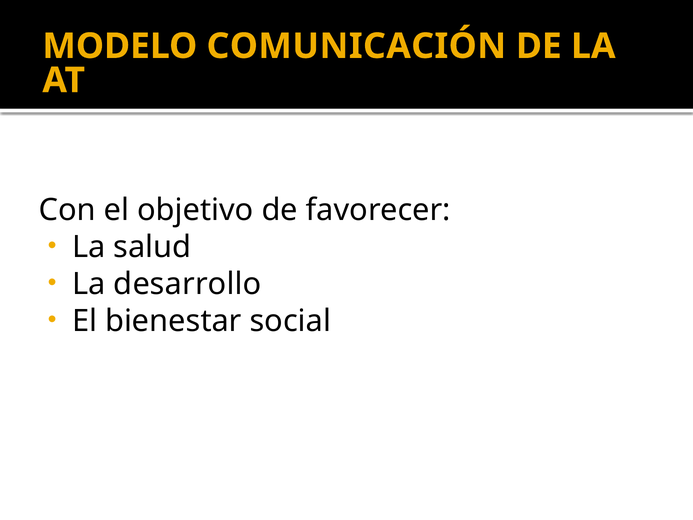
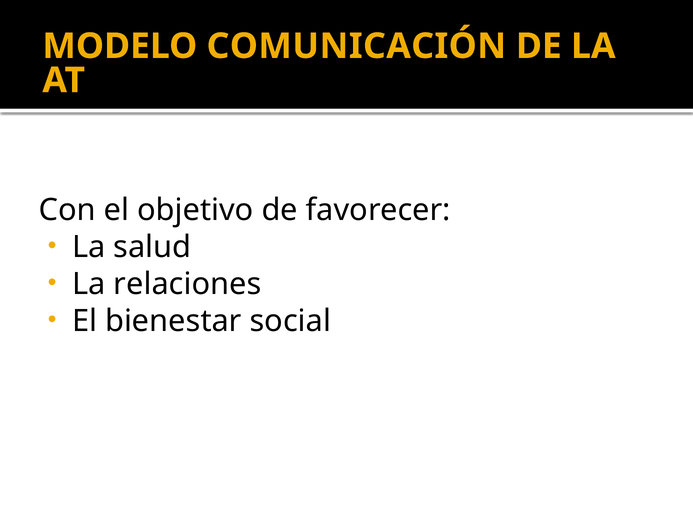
desarrollo: desarrollo -> relaciones
